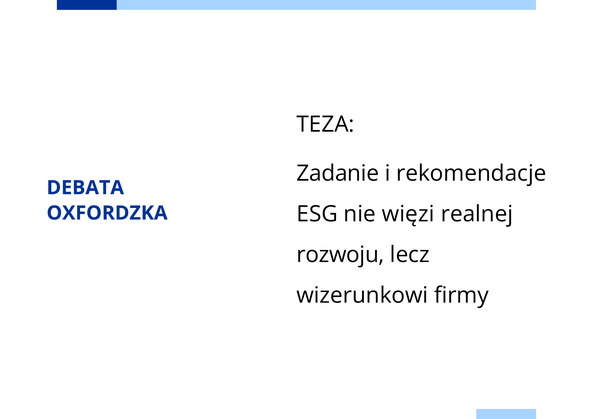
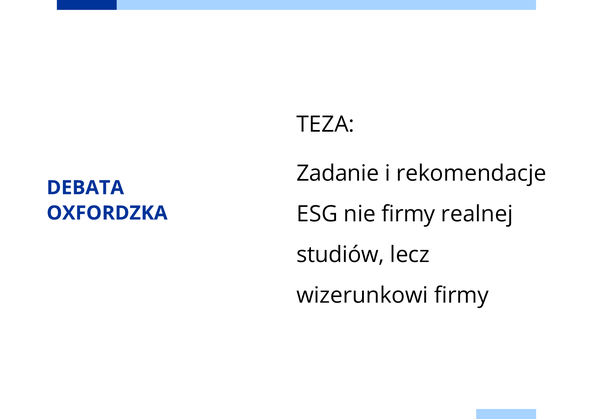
nie więzi: więzi -> firmy
rozwoju: rozwoju -> studiów
